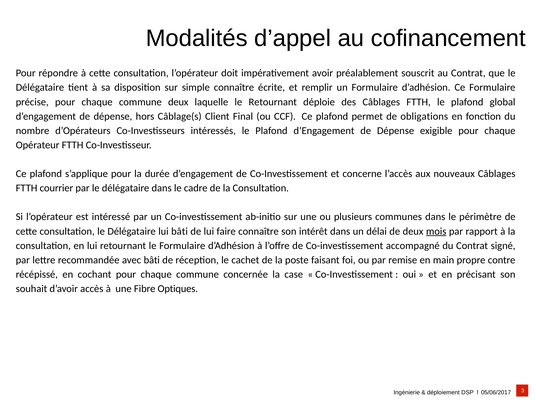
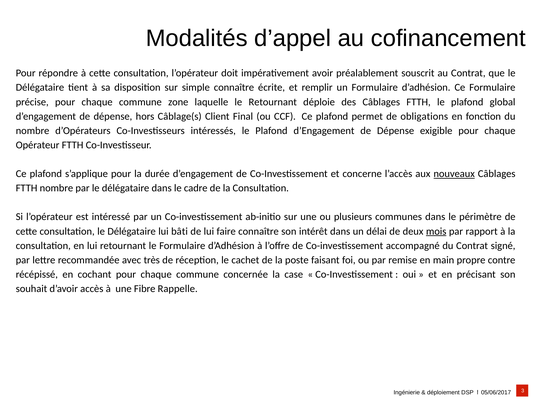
commune deux: deux -> zone
nouveaux underline: none -> present
FTTH courrier: courrier -> nombre
avec bâti: bâti -> très
Optiques: Optiques -> Rappelle
